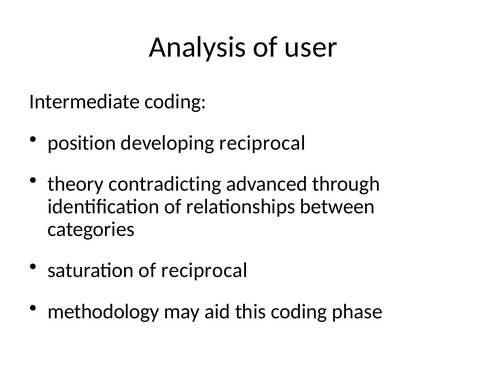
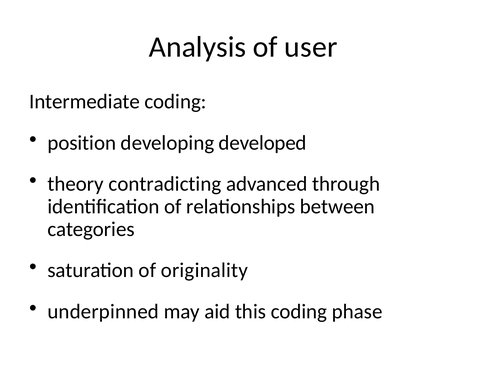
developing reciprocal: reciprocal -> developed
of reciprocal: reciprocal -> originality
methodology: methodology -> underpinned
